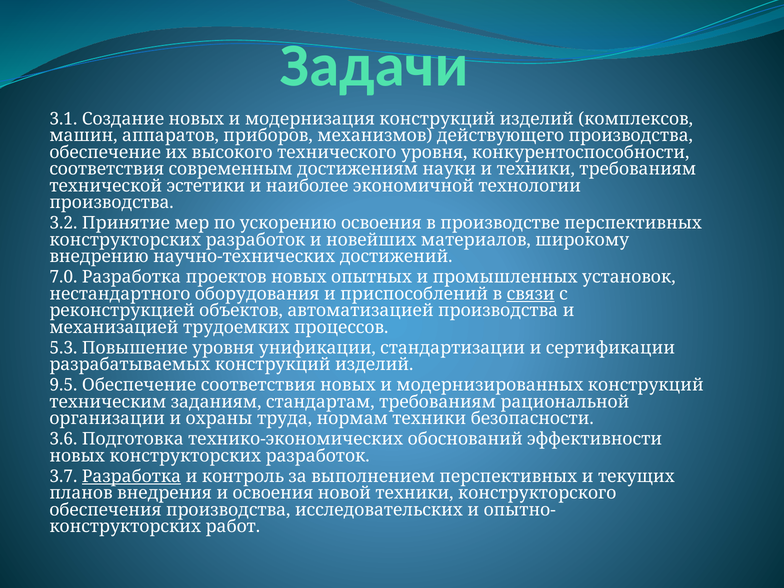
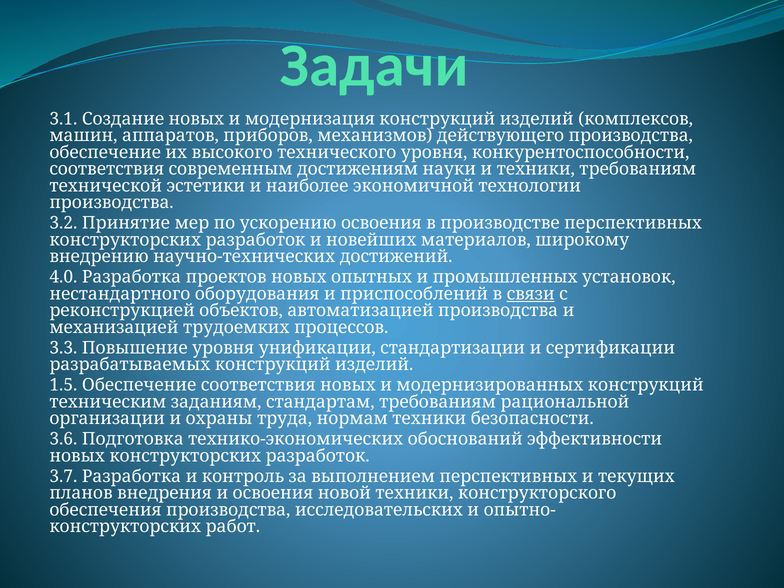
7.0: 7.0 -> 4.0
5.3: 5.3 -> 3.3
9.5: 9.5 -> 1.5
Разработка at (132, 477) underline: present -> none
